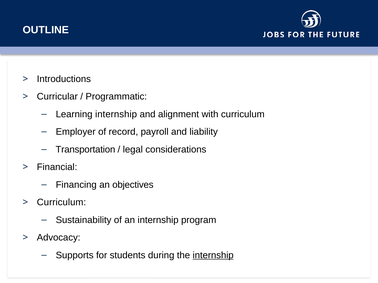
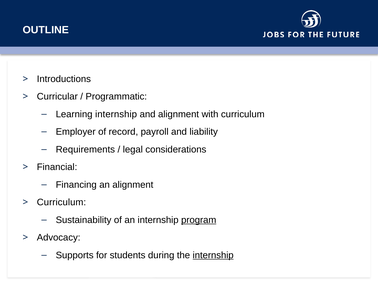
Transportation: Transportation -> Requirements
an objectives: objectives -> alignment
program underline: none -> present
